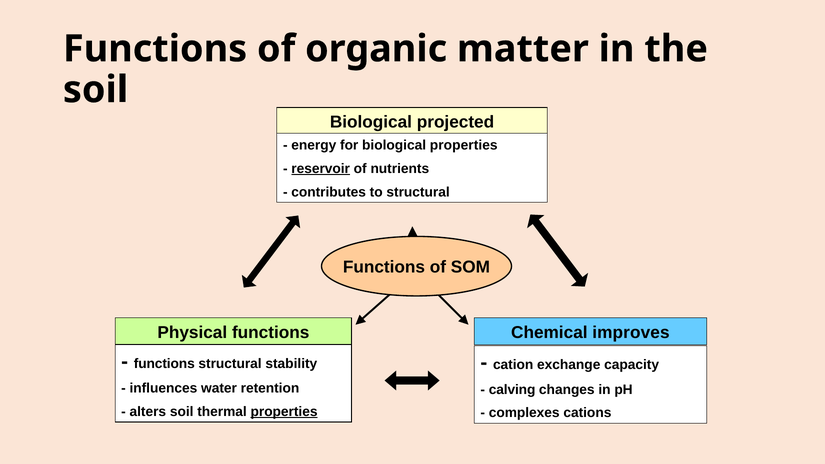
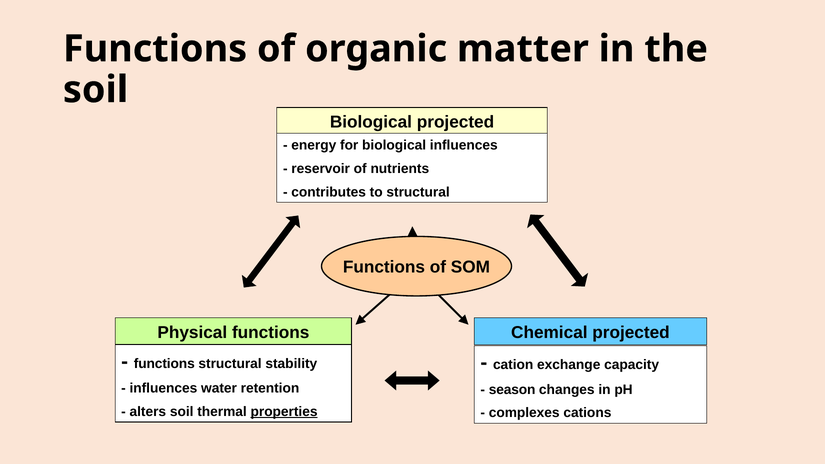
biological properties: properties -> influences
reservoir underline: present -> none
Chemical improves: improves -> projected
calving: calving -> season
